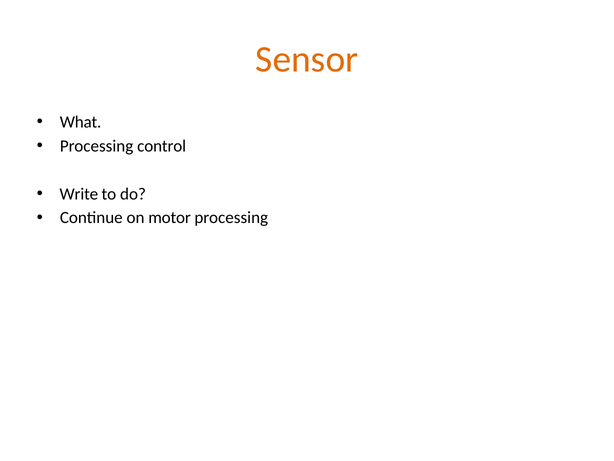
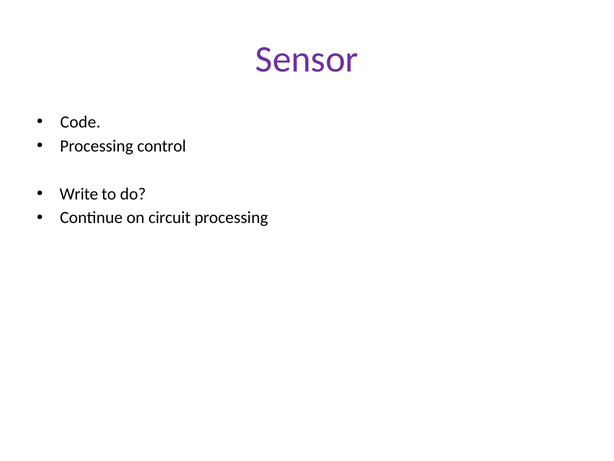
Sensor colour: orange -> purple
What: What -> Code
motor: motor -> circuit
